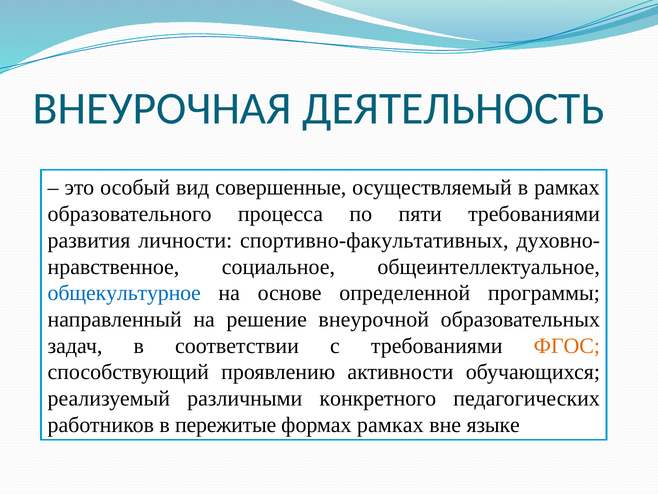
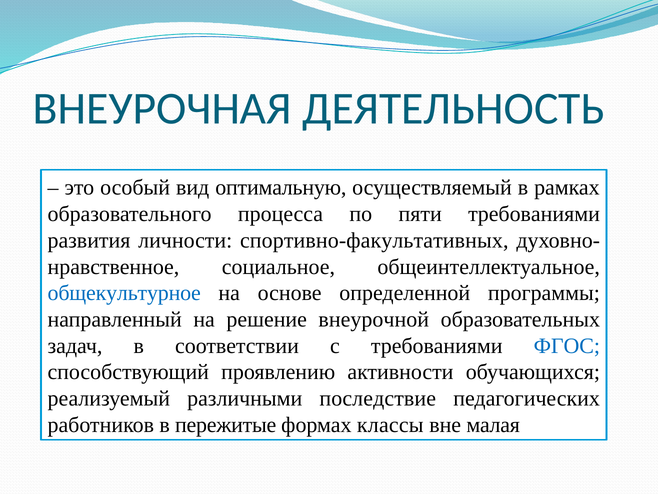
совершенные: совершенные -> оптимальную
ФГОС colour: orange -> blue
конкретного: конкретного -> последствие
формах рамках: рамках -> классы
языке: языке -> малая
